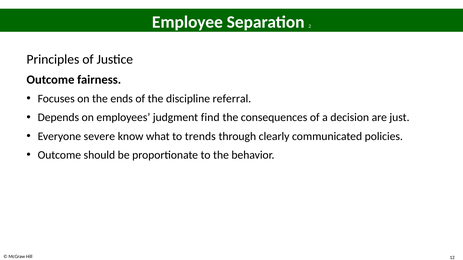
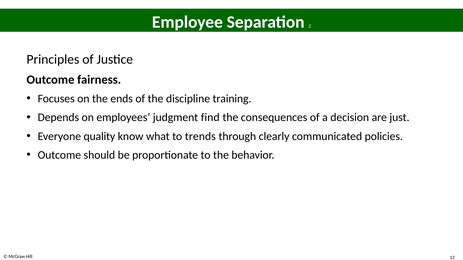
referral: referral -> training
severe: severe -> quality
